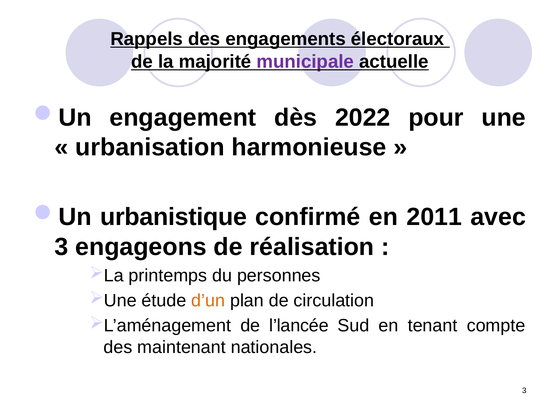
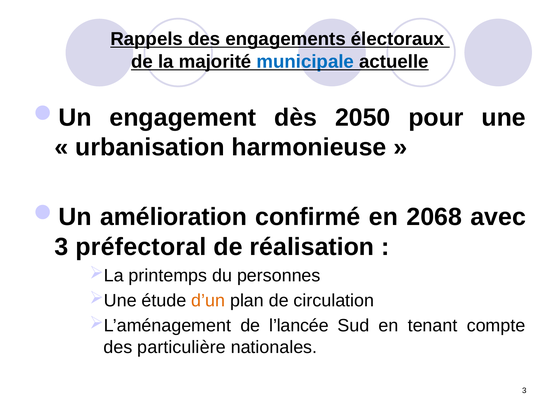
municipale colour: purple -> blue
2022: 2022 -> 2050
urbanistique: urbanistique -> amélioration
2011: 2011 -> 2068
engageons: engageons -> préfectoral
maintenant: maintenant -> particulière
